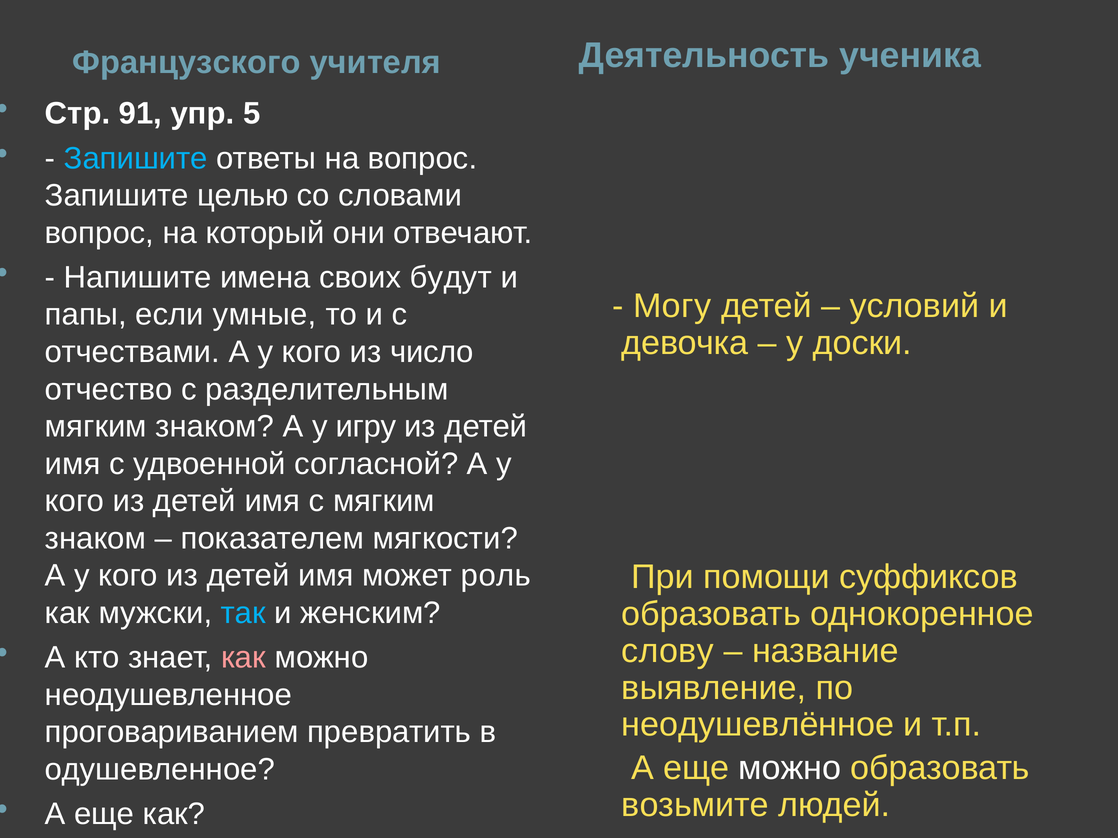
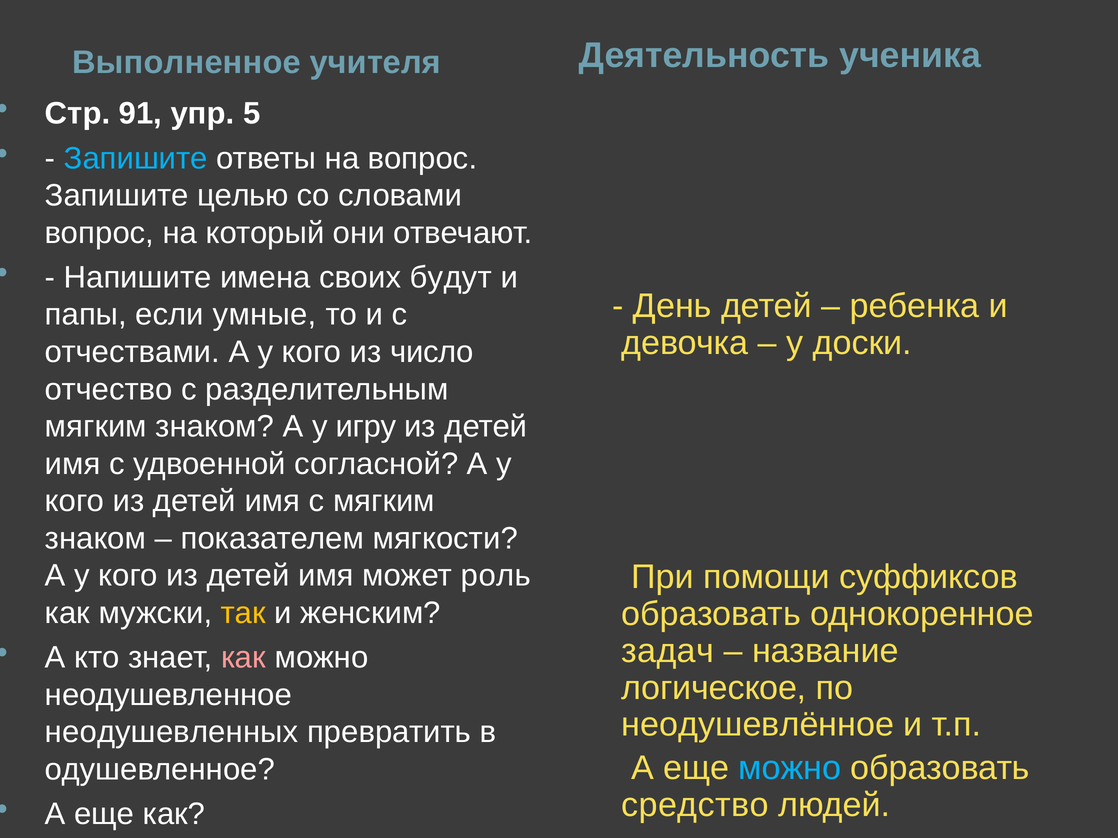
Французского: Французского -> Выполненное
Могу: Могу -> День
условий: условий -> ребенка
так colour: light blue -> yellow
слову: слову -> задач
выявление: выявление -> логическое
проговариванием: проговариванием -> неодушевленных
можно at (790, 769) colour: white -> light blue
возьмите: возьмите -> средство
